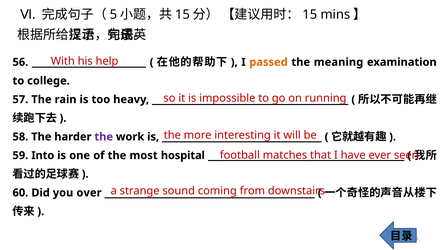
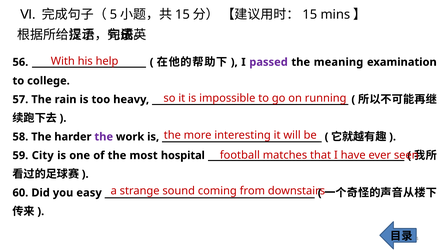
passed colour: orange -> purple
Into: Into -> City
over: over -> easy
